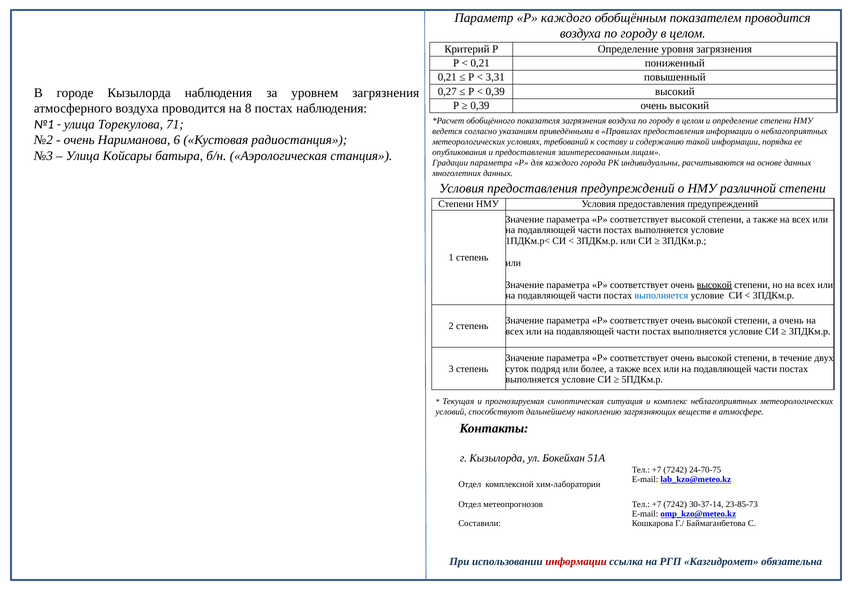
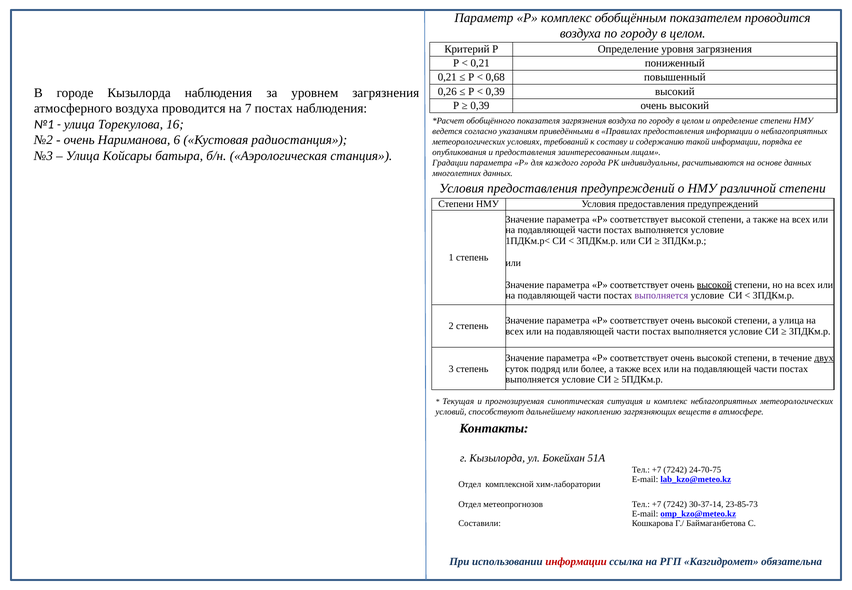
Р каждого: каждого -> комплекс
3,31: 3,31 -> 0,68
0,27: 0,27 -> 0,26
8: 8 -> 7
71: 71 -> 16
выполняется at (661, 296) colour: blue -> purple
а очень: очень -> улица
двух underline: none -> present
